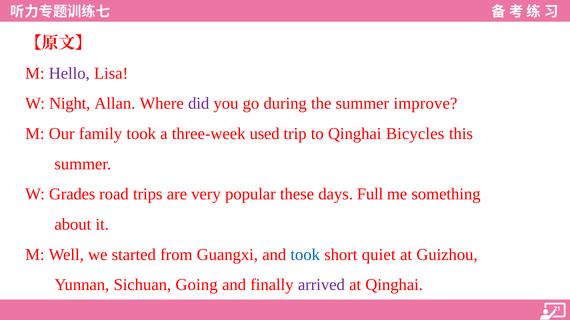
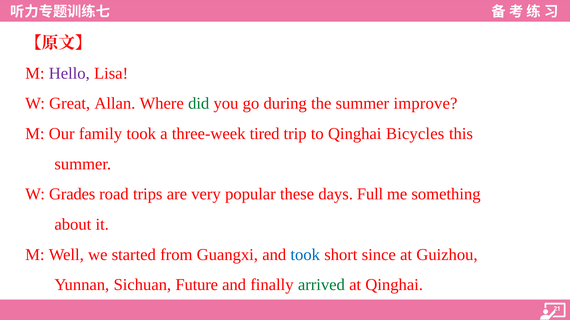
Night: Night -> Great
did colour: purple -> green
used: used -> tired
quiet: quiet -> since
Going: Going -> Future
arrived colour: purple -> green
